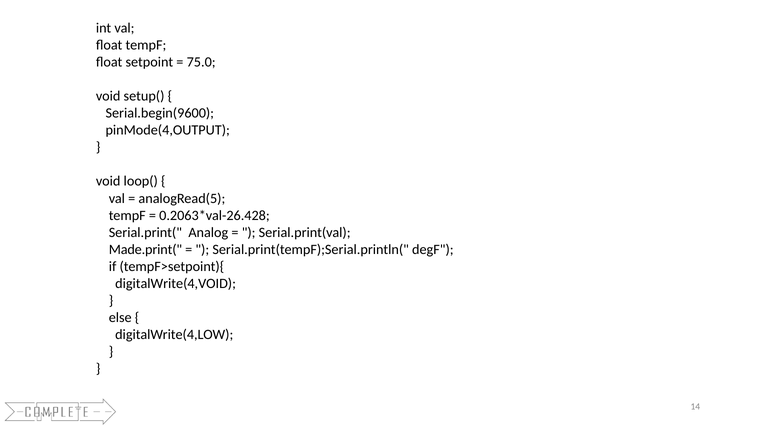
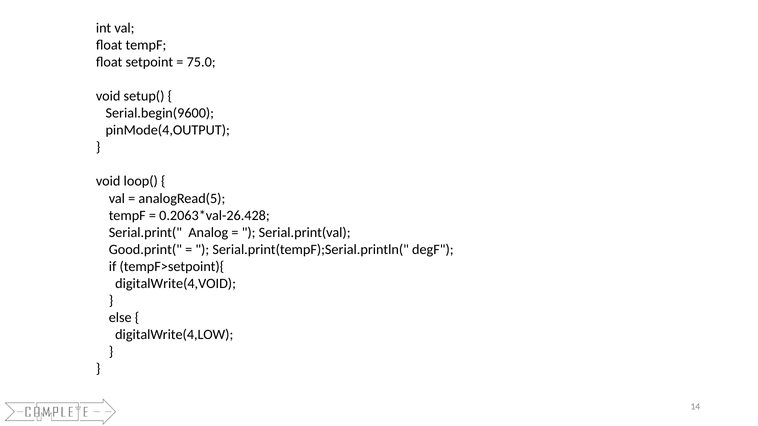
Made.print(: Made.print( -> Good.print(
